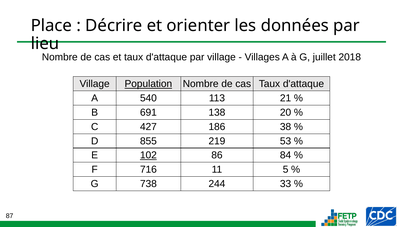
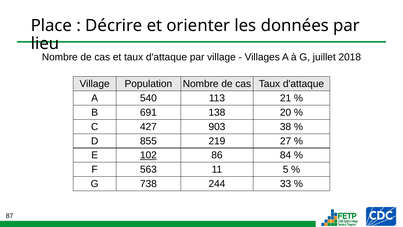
Population underline: present -> none
186: 186 -> 903
53: 53 -> 27
716: 716 -> 563
